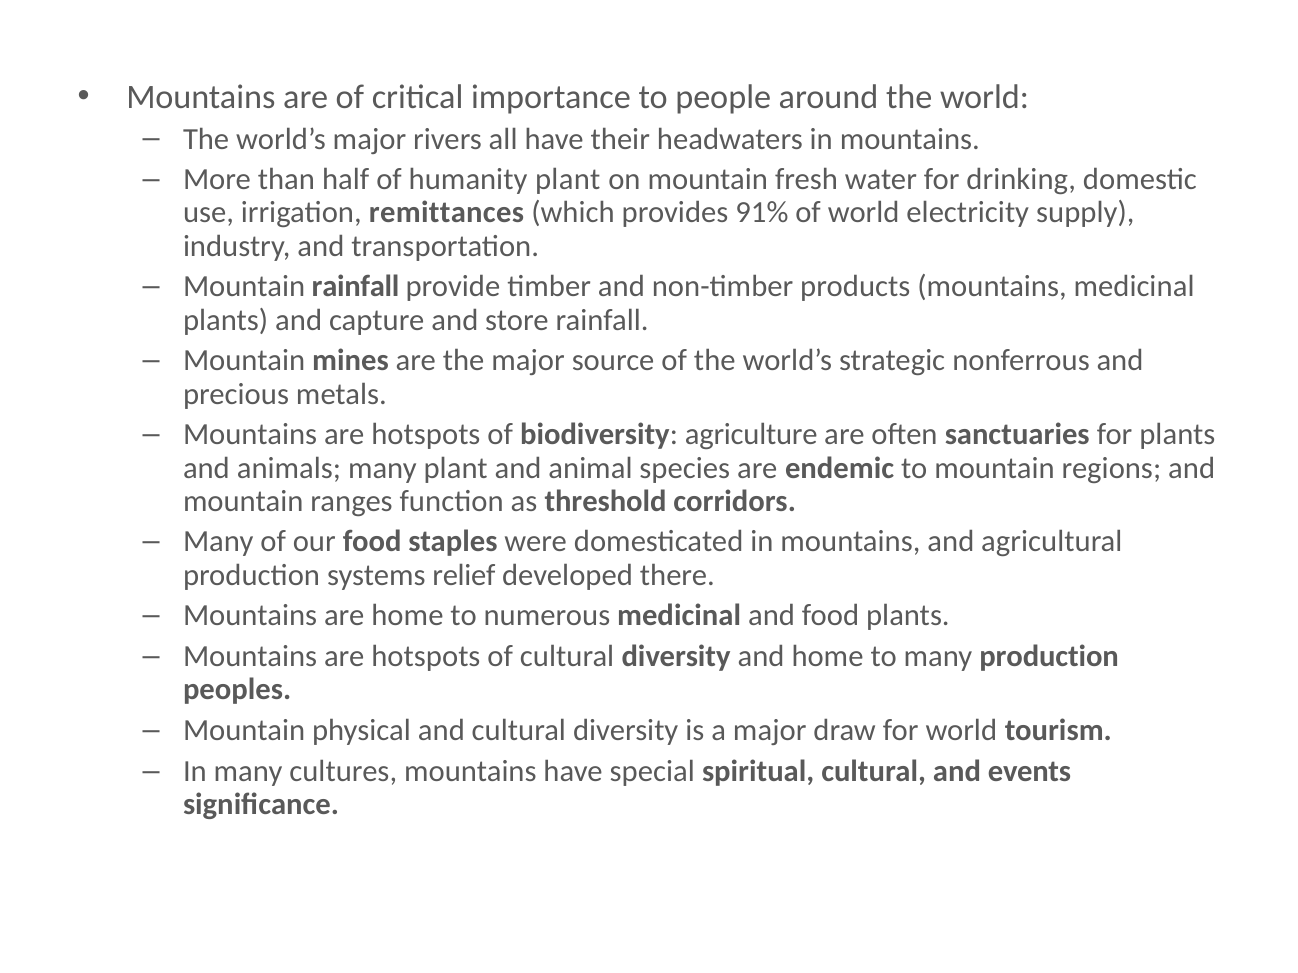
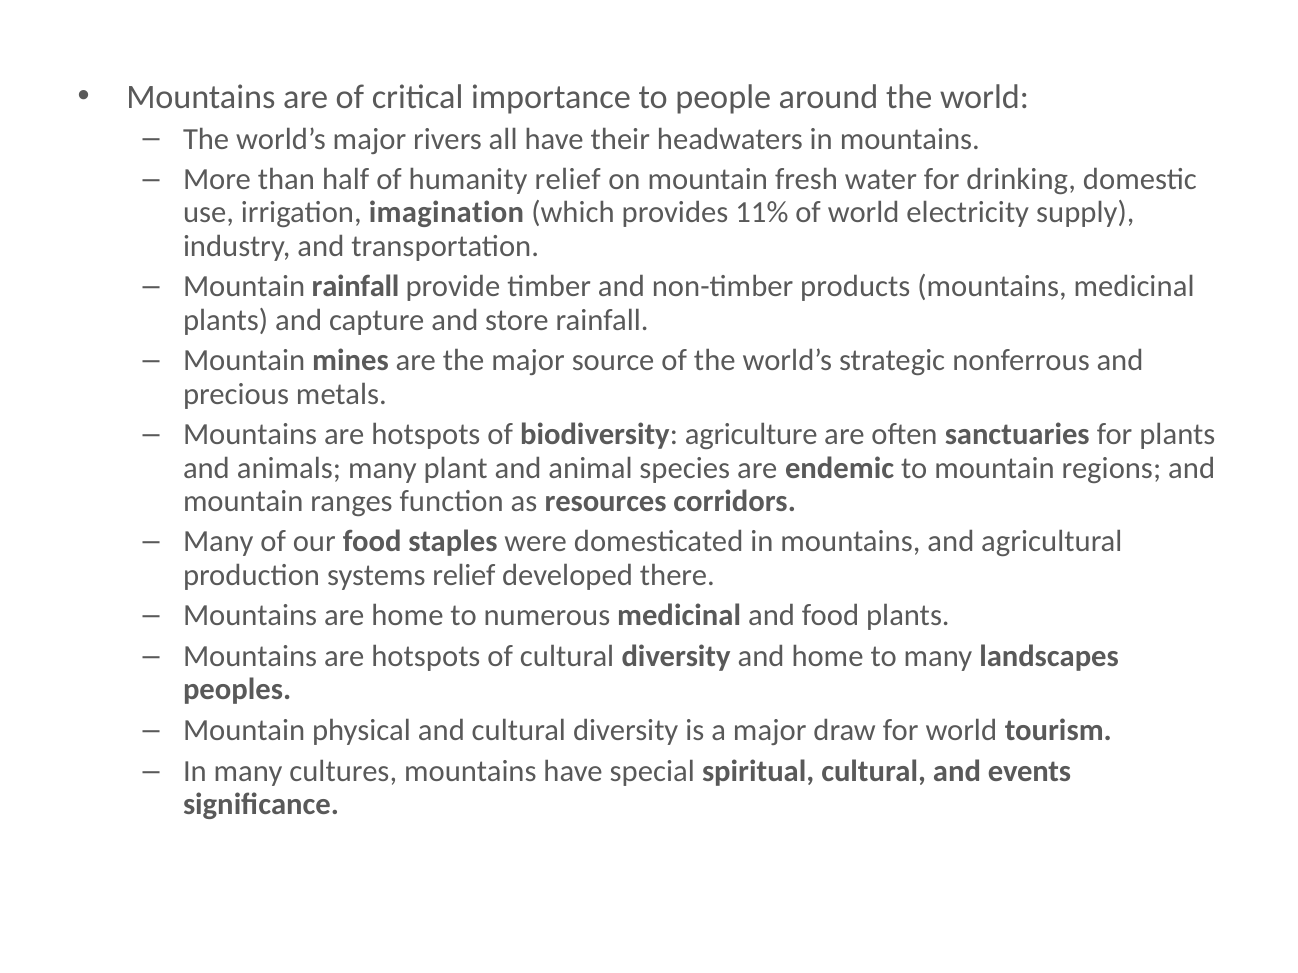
humanity plant: plant -> relief
remittances: remittances -> imagination
91%: 91% -> 11%
threshold: threshold -> resources
many production: production -> landscapes
